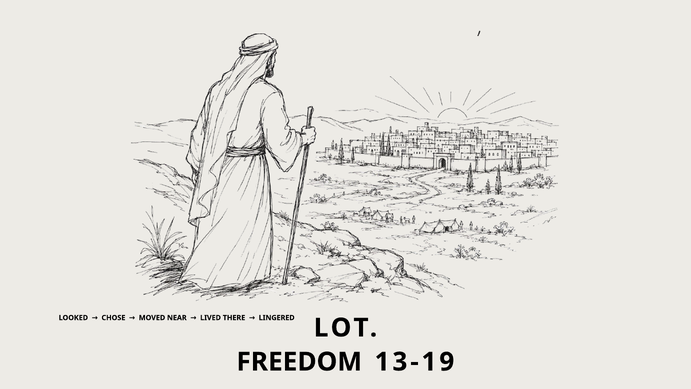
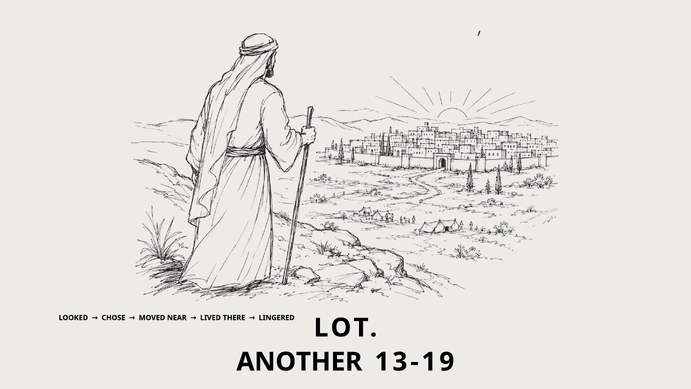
FREEDOM: FREEDOM -> ANOTHER
